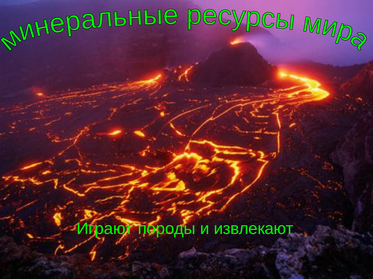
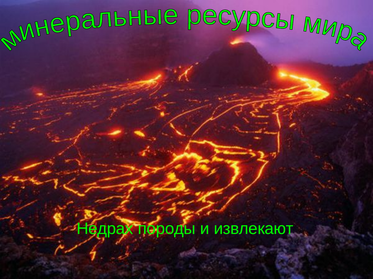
Играют: Играют -> Недрах
